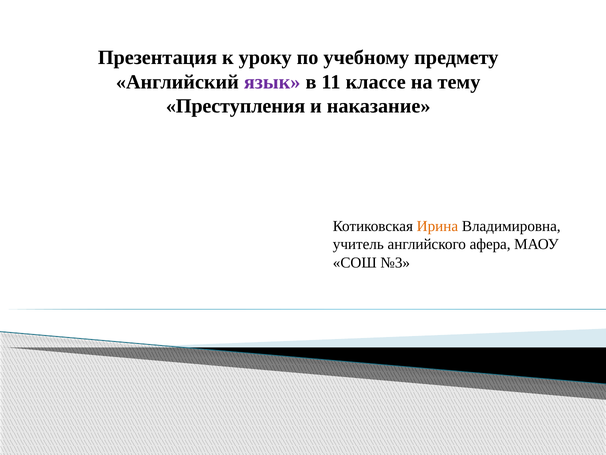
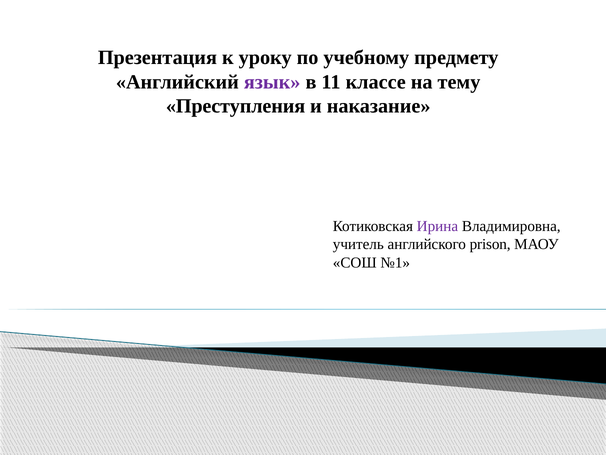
Ирина colour: orange -> purple
афера: афера -> prison
№3: №3 -> №1
